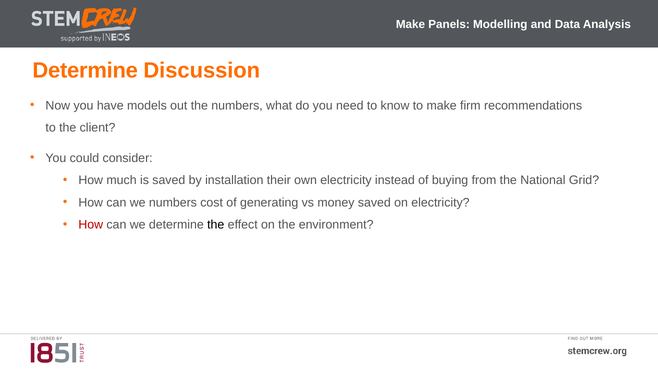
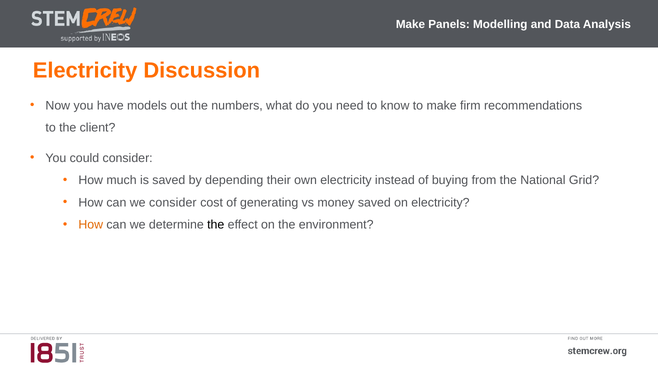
Determine at (85, 71): Determine -> Electricity
installation: installation -> depending
we numbers: numbers -> consider
How at (91, 225) colour: red -> orange
